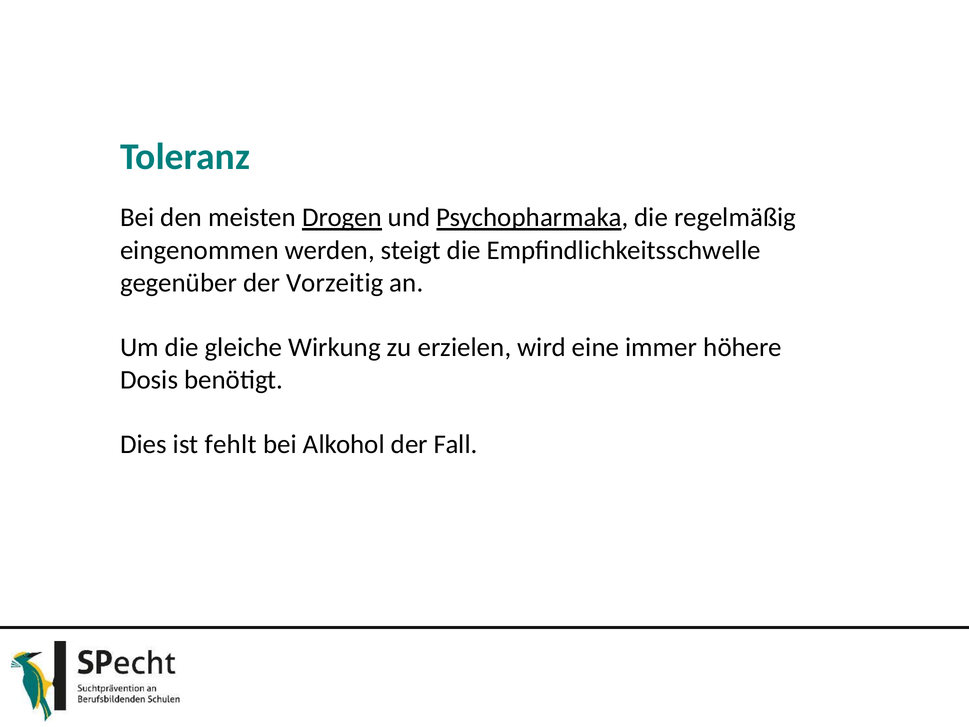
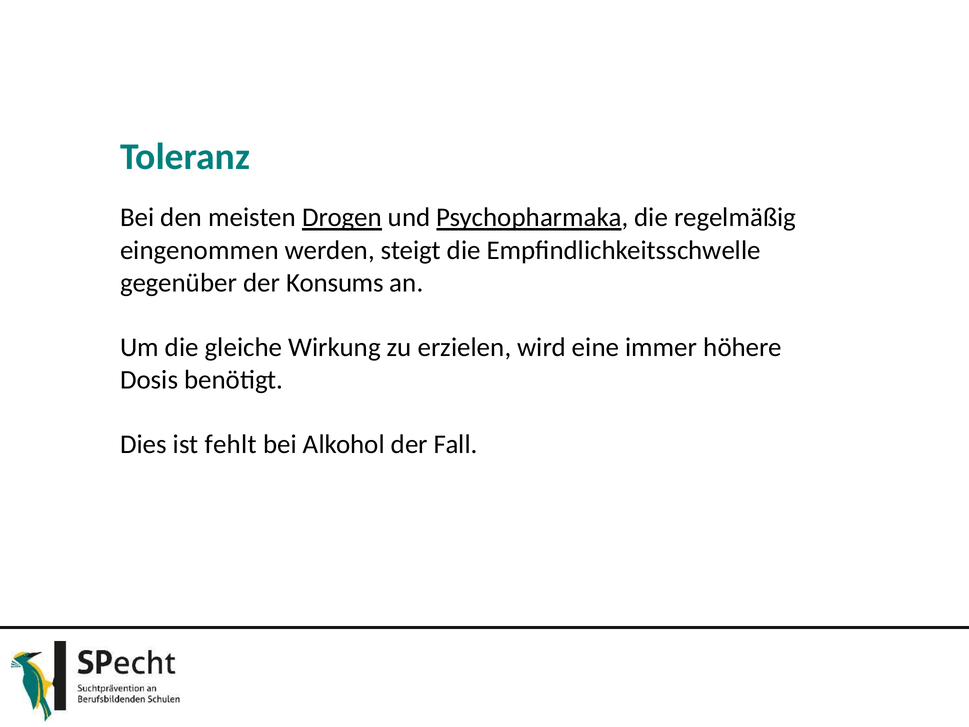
Vorzeitig: Vorzeitig -> Konsums
